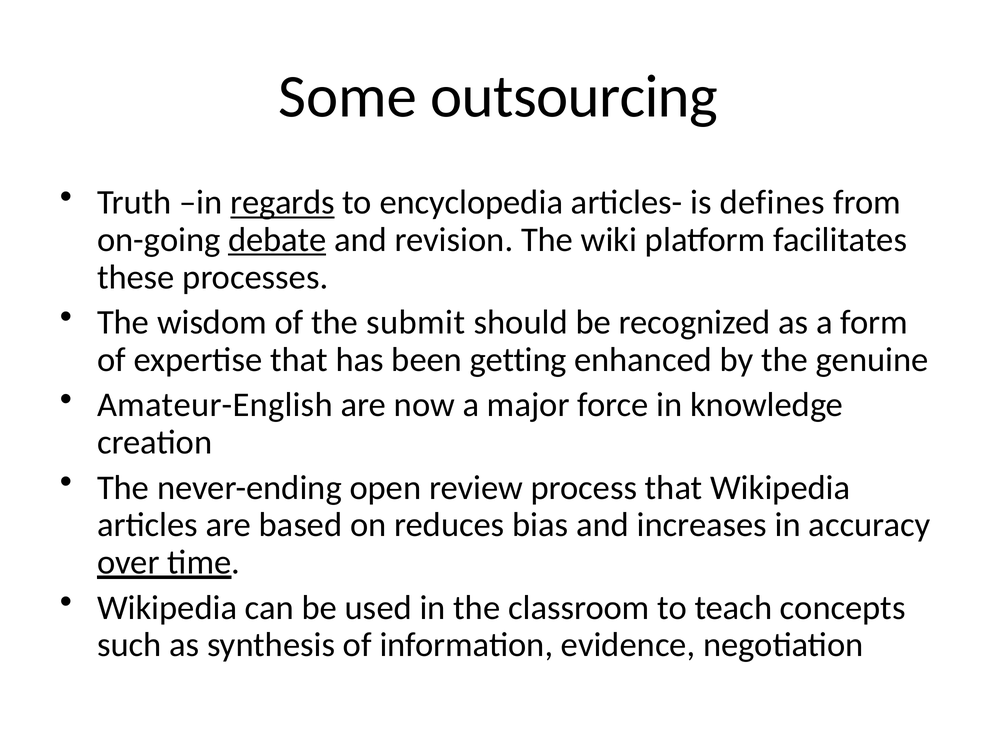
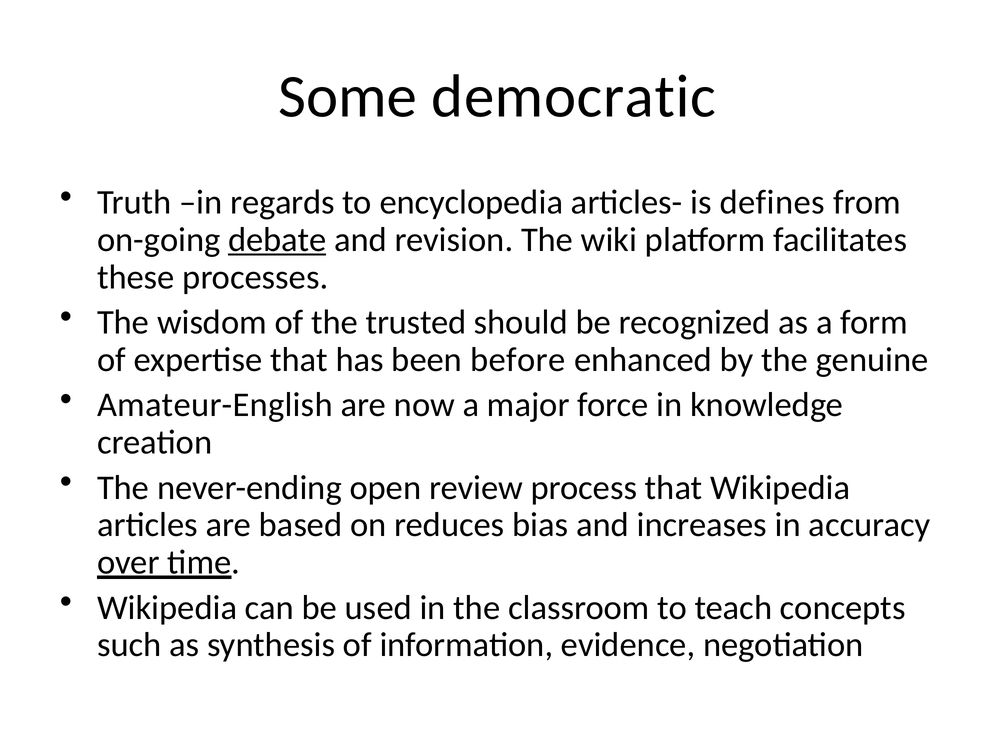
outsourcing: outsourcing -> democratic
regards underline: present -> none
submit: submit -> trusted
getting: getting -> before
